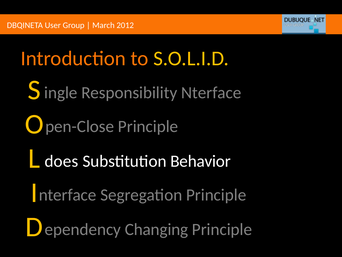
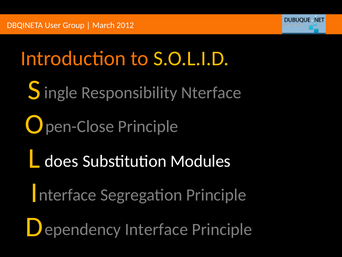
Behavior: Behavior -> Modules
Changing: Changing -> Interface
